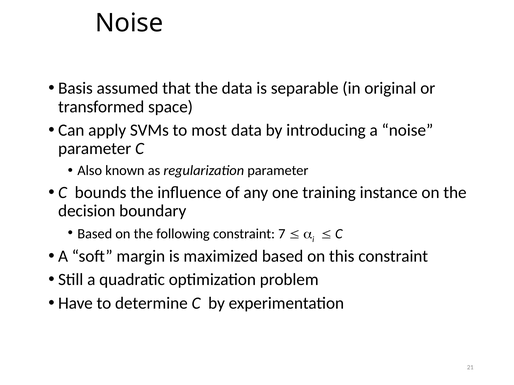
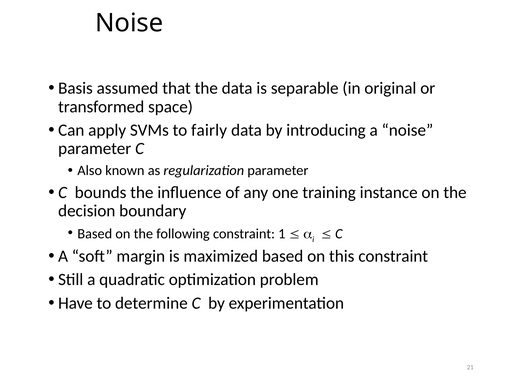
most: most -> fairly
7: 7 -> 1
